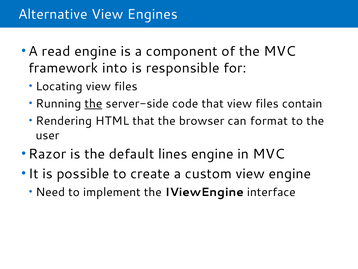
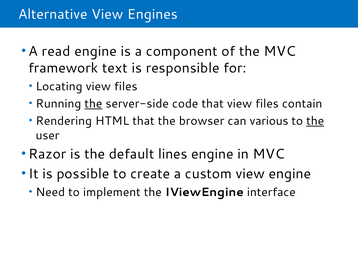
into: into -> text
format: format -> various
the at (315, 121) underline: none -> present
